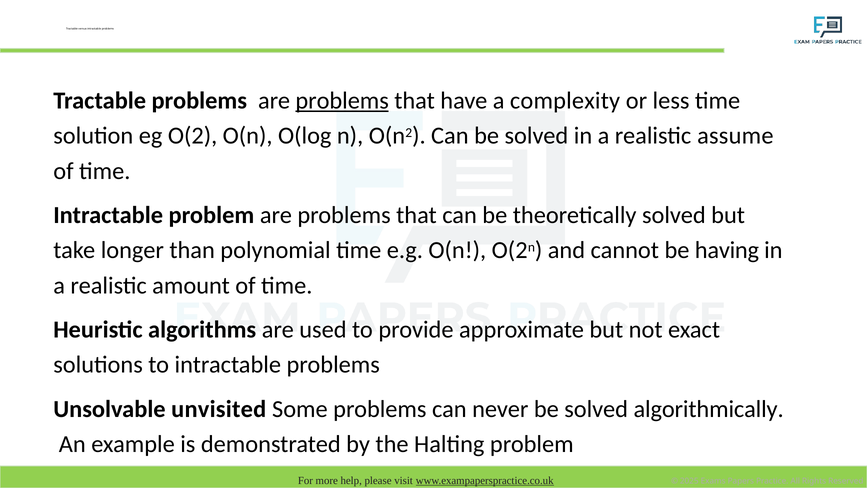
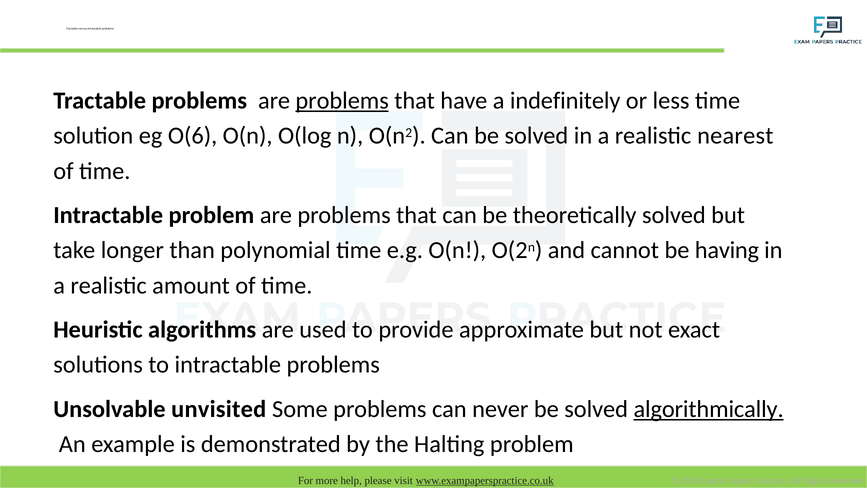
complexity: complexity -> indefinitely
O(2: O(2 -> O(6
assume: assume -> nearest
algorithmically underline: none -> present
